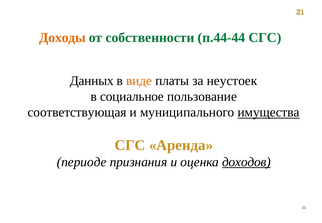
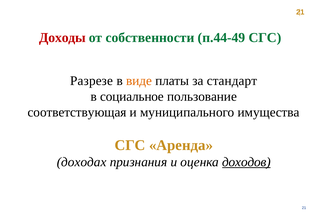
Доходы colour: orange -> red
п.44-44: п.44-44 -> п.44-49
Данных: Данных -> Разрезе
неустоек: неустоек -> стандарт
имущества underline: present -> none
периоде: периоде -> доходах
